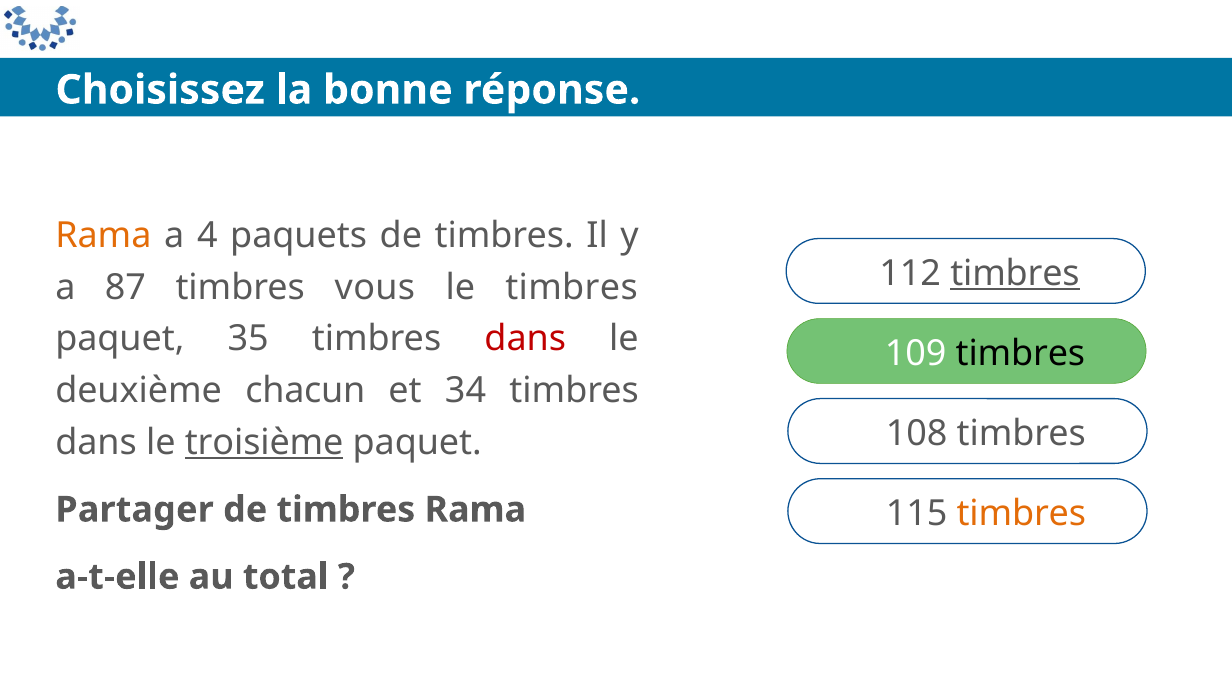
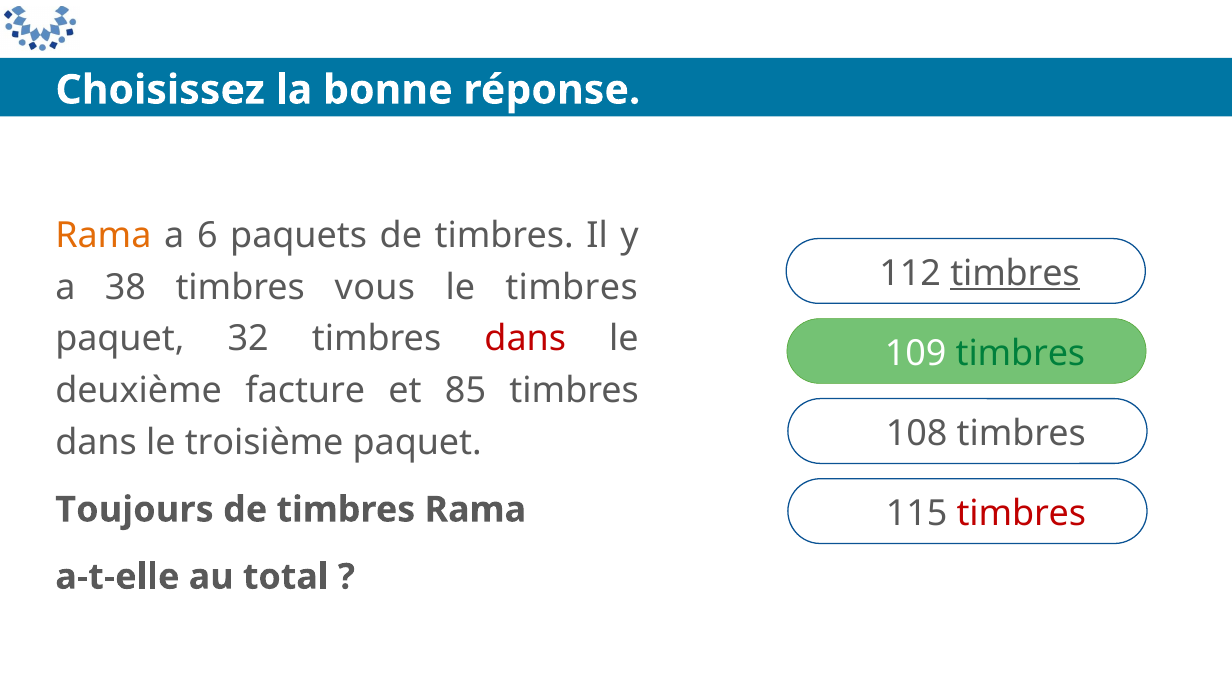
4: 4 -> 6
87: 87 -> 38
35: 35 -> 32
timbres at (1020, 353) colour: black -> green
chacun: chacun -> facture
34: 34 -> 85
troisième underline: present -> none
timbres at (1021, 514) colour: orange -> red
Partager: Partager -> Toujours
